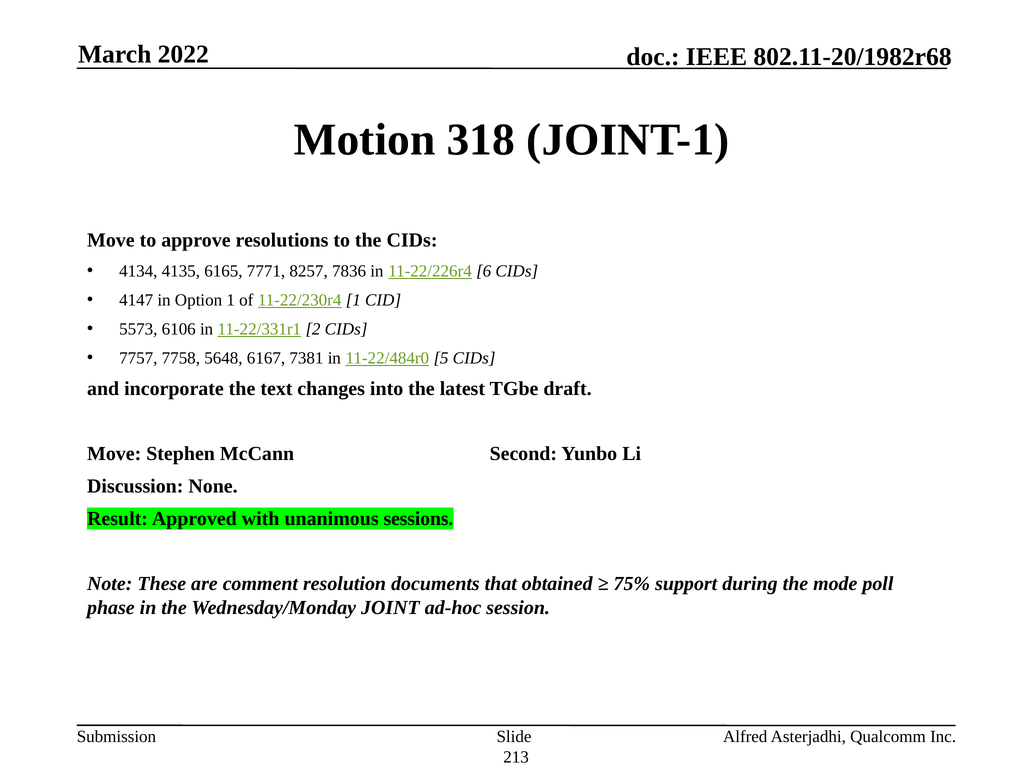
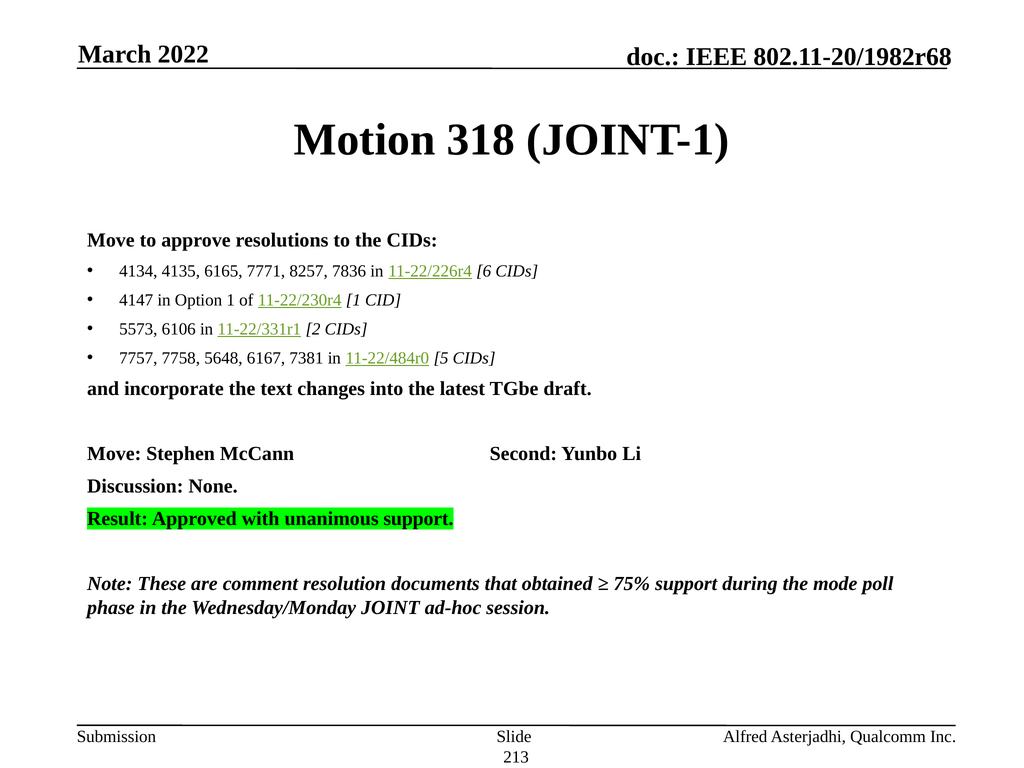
unanimous sessions: sessions -> support
